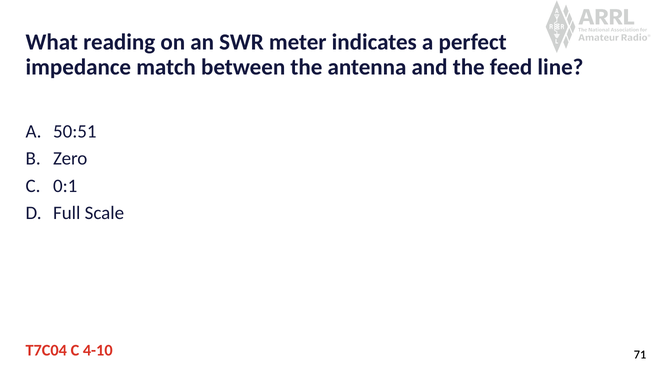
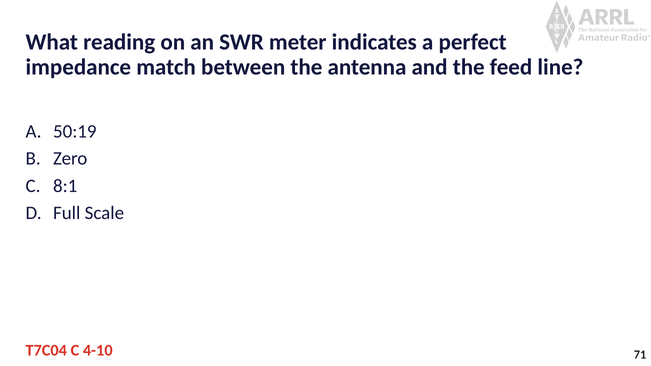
50:51: 50:51 -> 50:19
0:1: 0:1 -> 8:1
